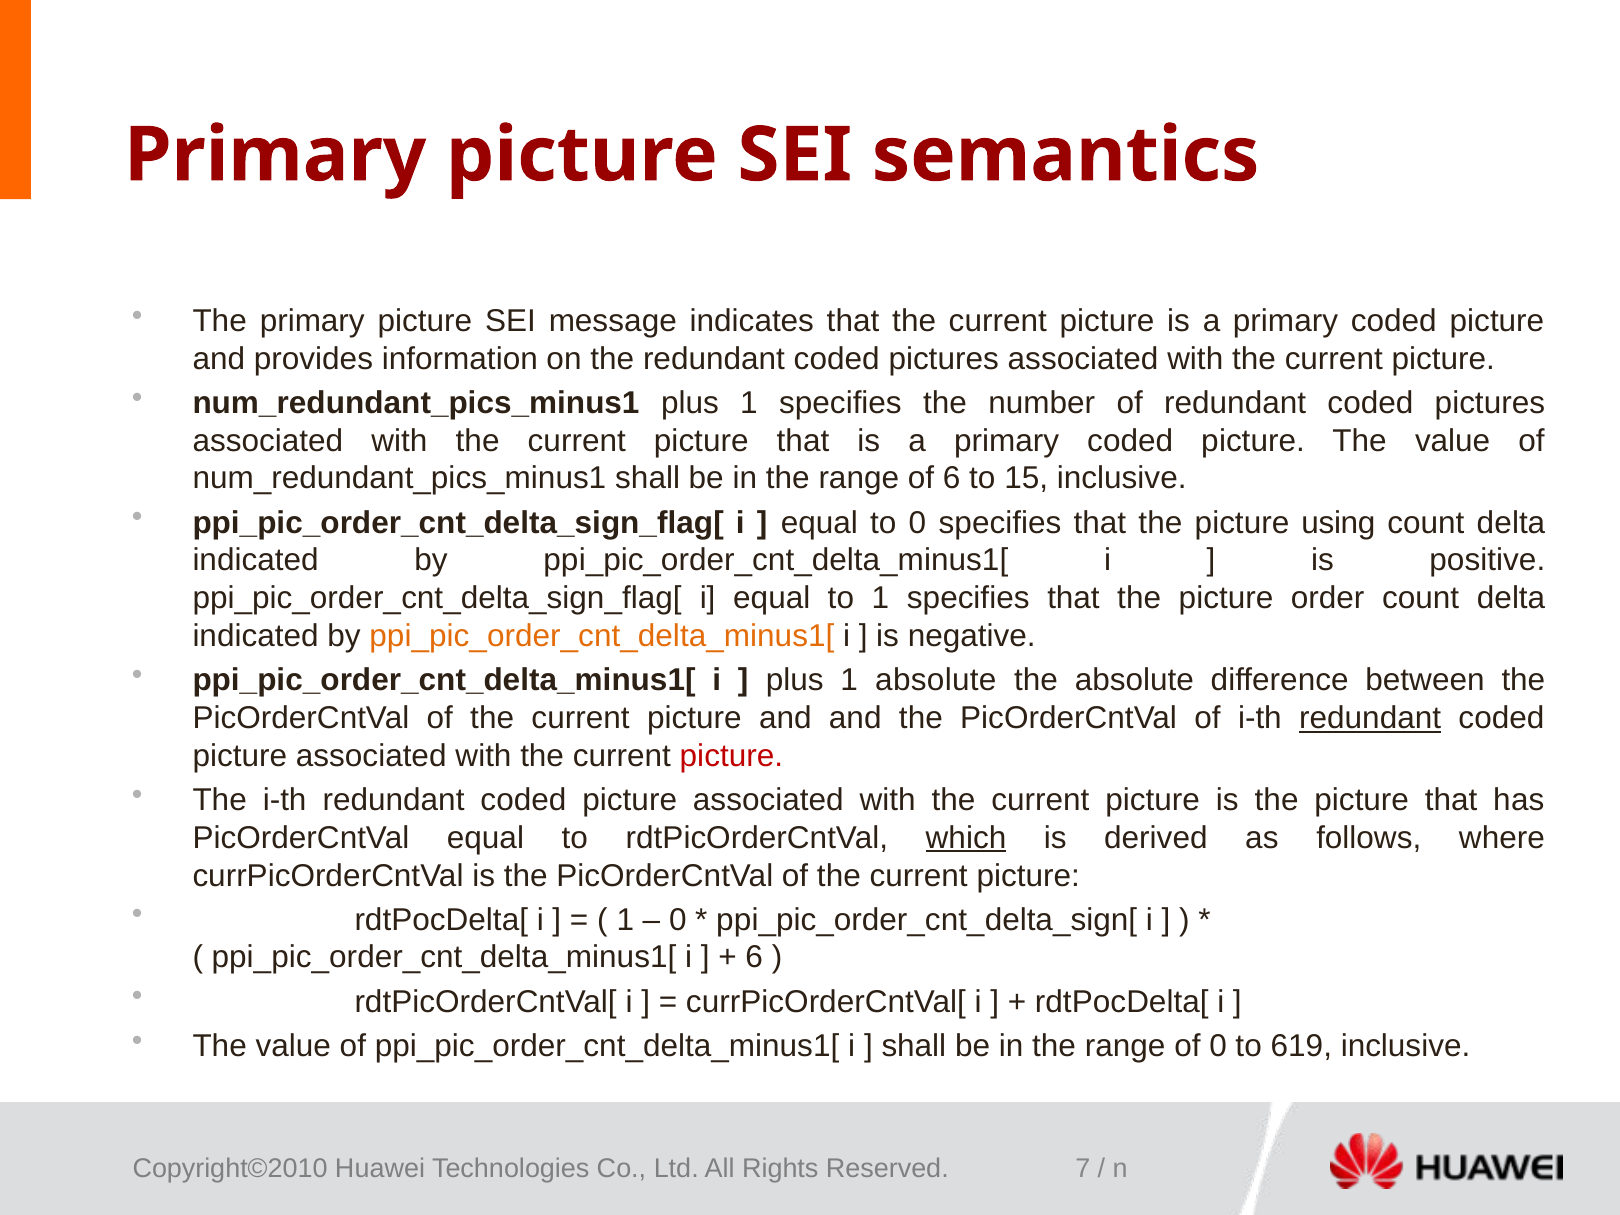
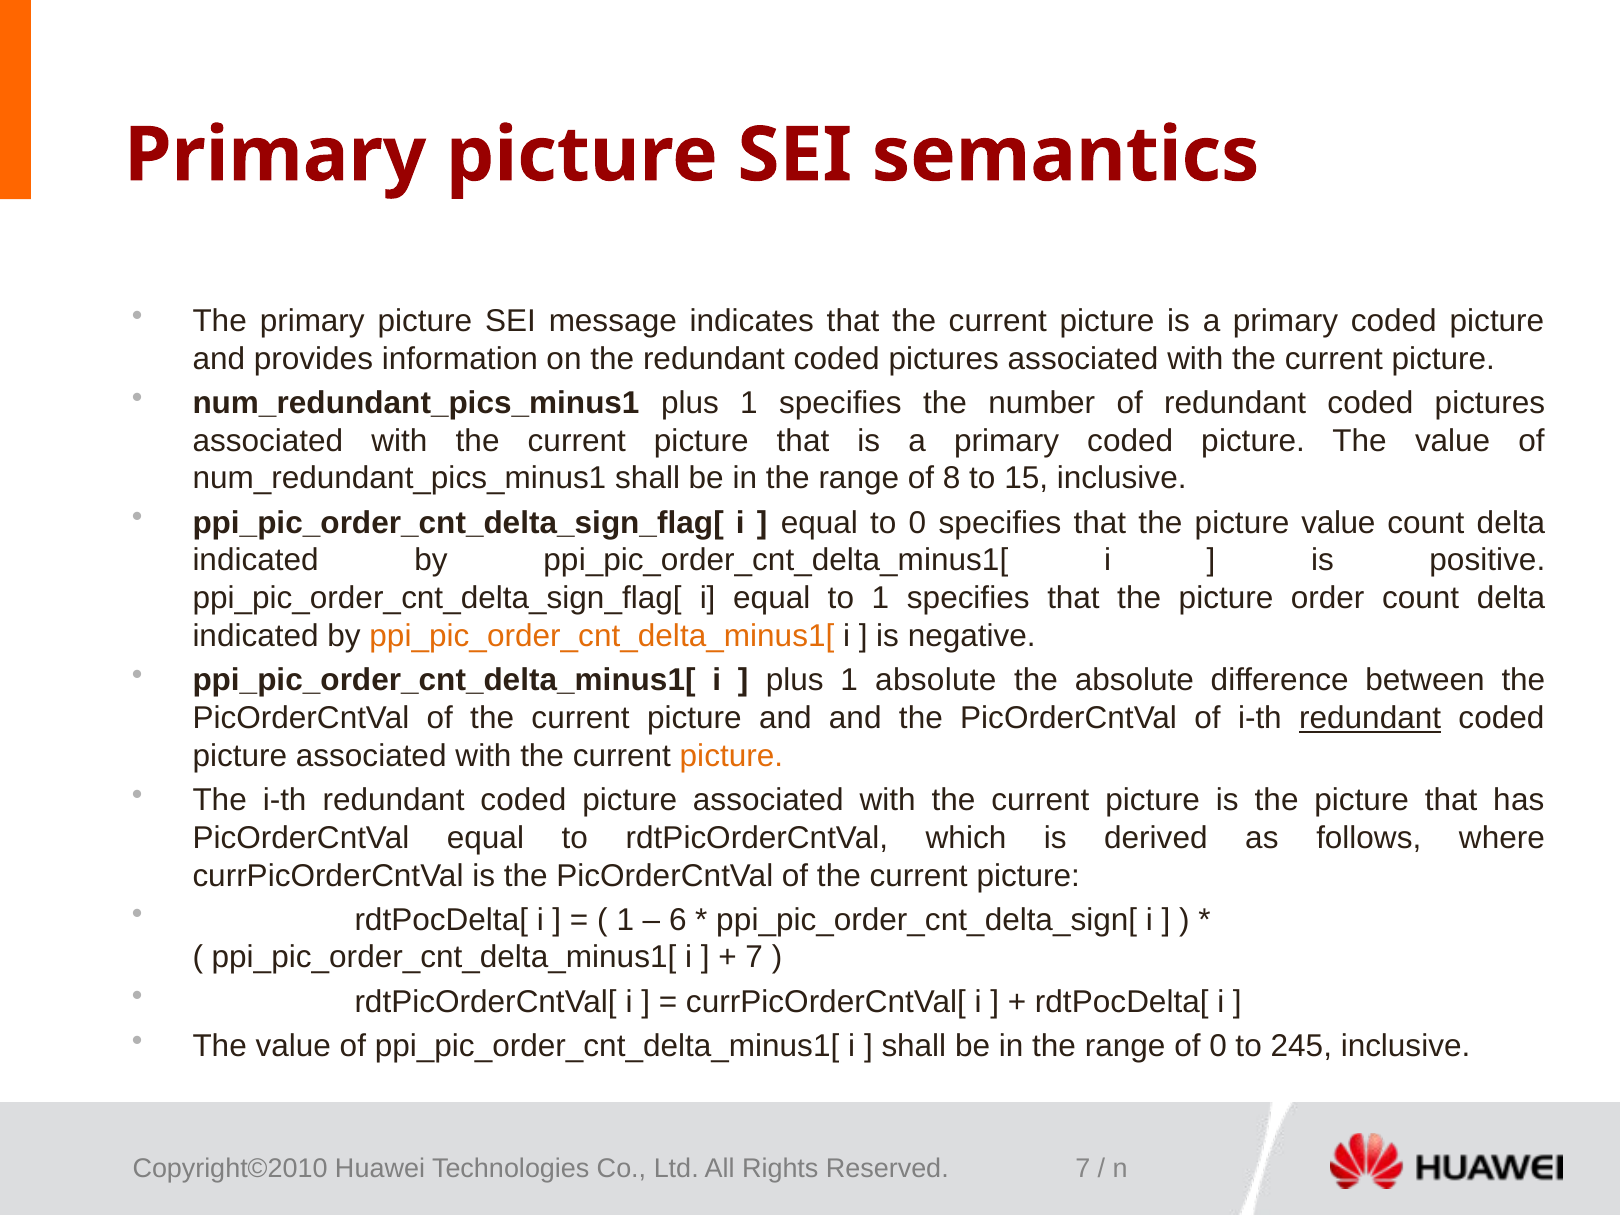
of 6: 6 -> 8
picture using: using -> value
picture at (731, 756) colour: red -> orange
which underline: present -> none
0 at (678, 920): 0 -> 6
6 at (754, 958): 6 -> 7
619: 619 -> 245
